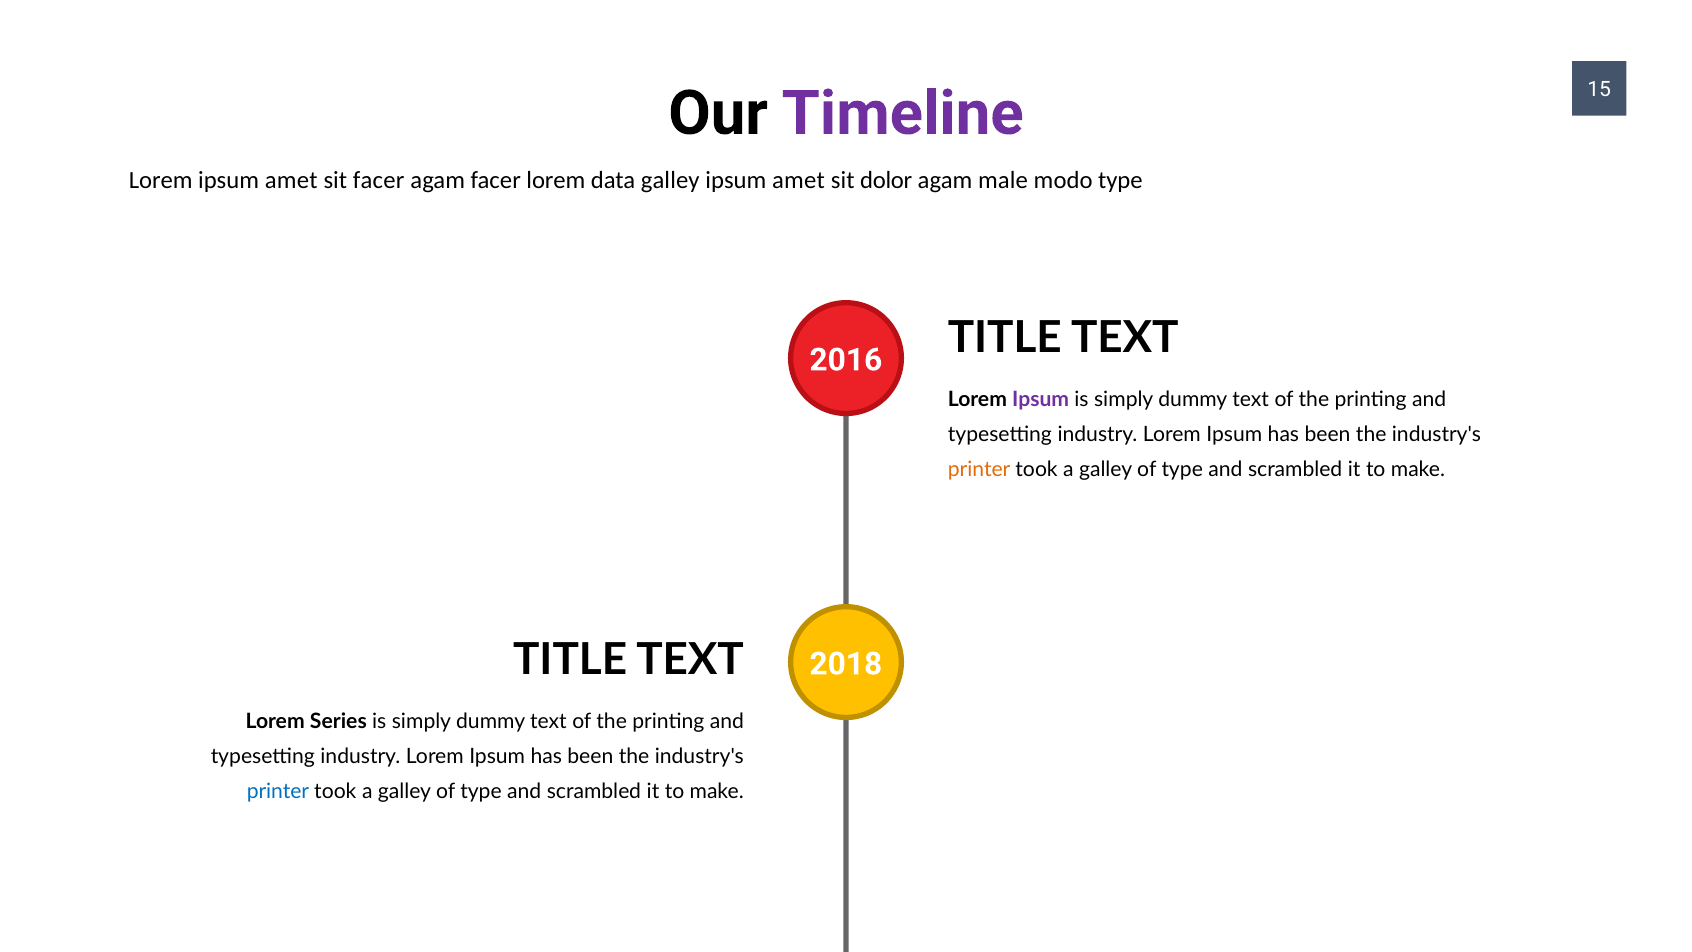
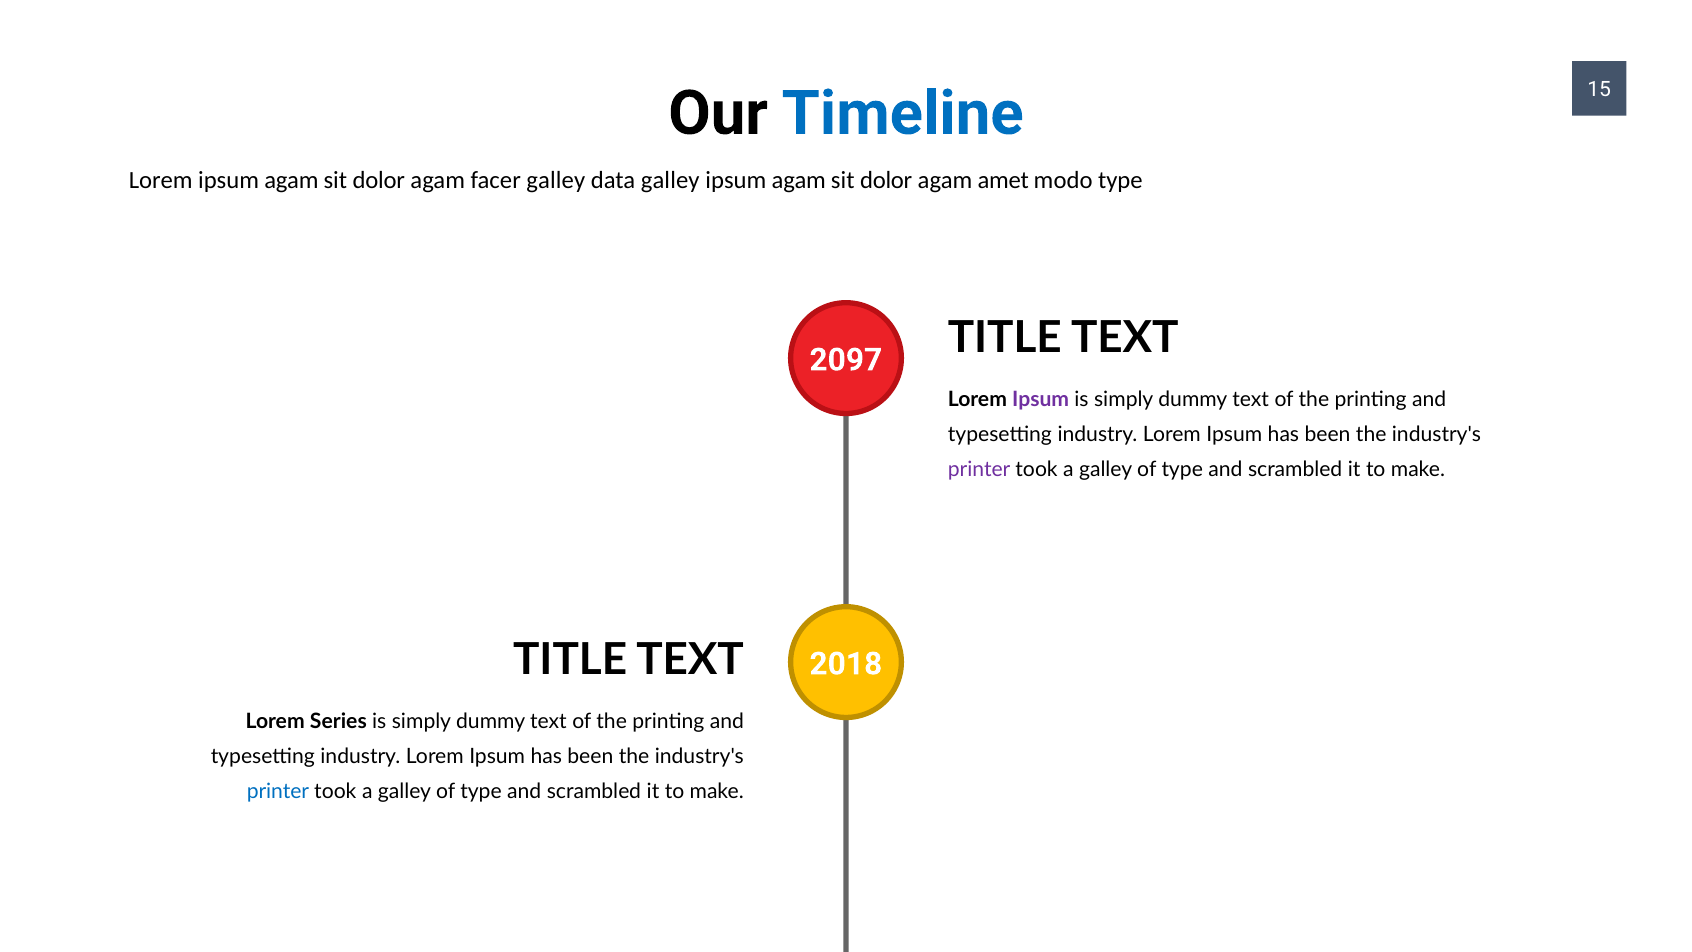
Timeline colour: purple -> blue
Lorem ipsum amet: amet -> agam
facer at (379, 180): facer -> dolor
facer lorem: lorem -> galley
amet at (799, 180): amet -> agam
male: male -> amet
2016: 2016 -> 2097
printer at (979, 470) colour: orange -> purple
